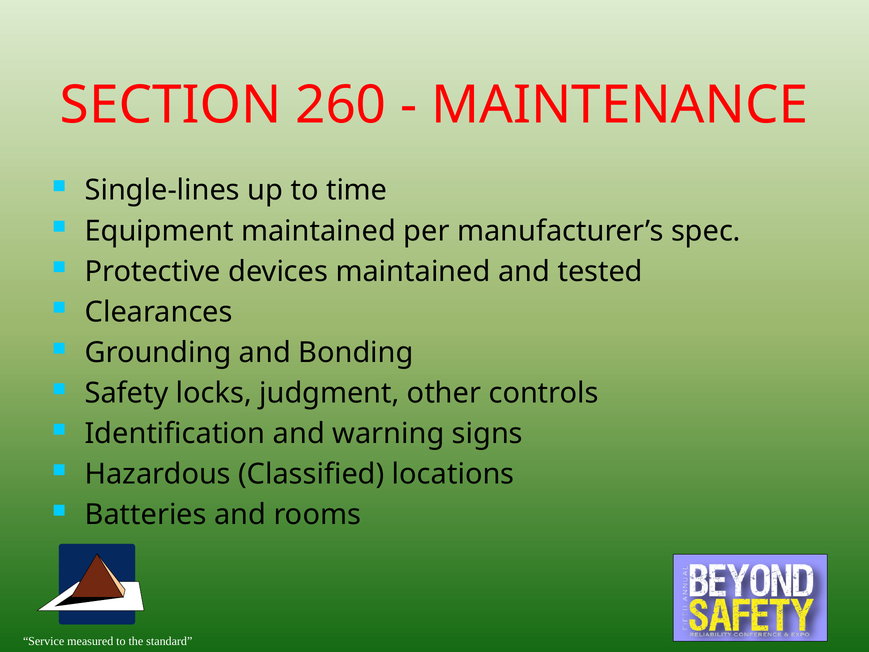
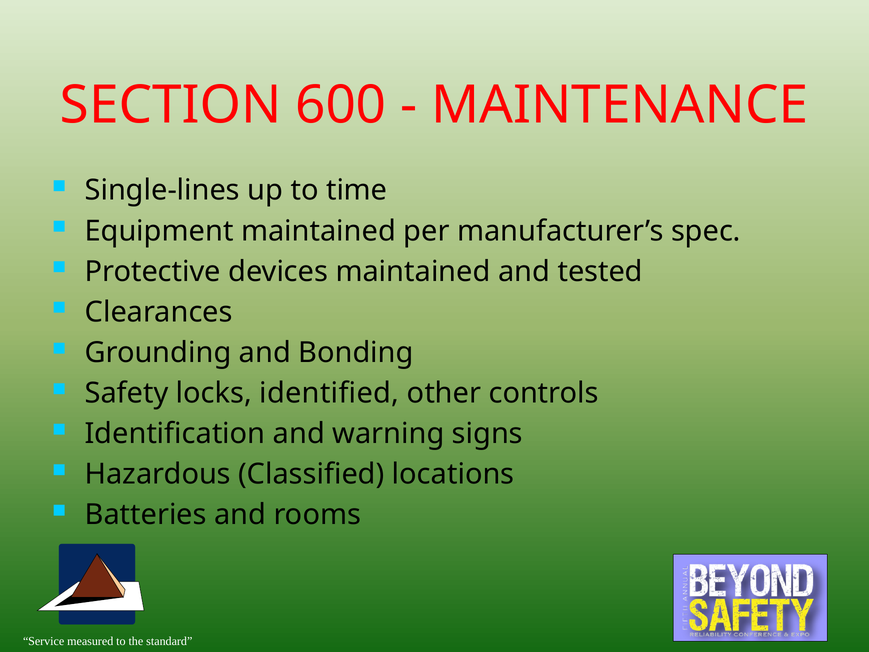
260: 260 -> 600
judgment: judgment -> identified
